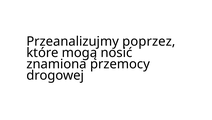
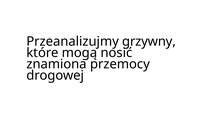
poprzez: poprzez -> grzywny
